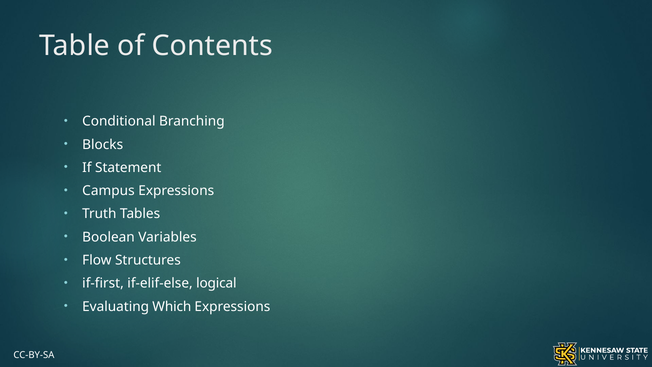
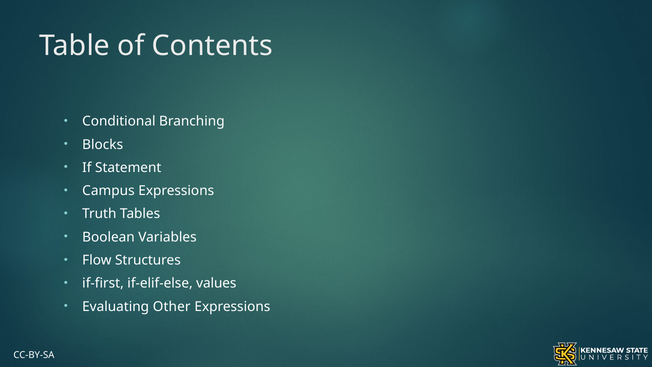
logical: logical -> values
Which: Which -> Other
